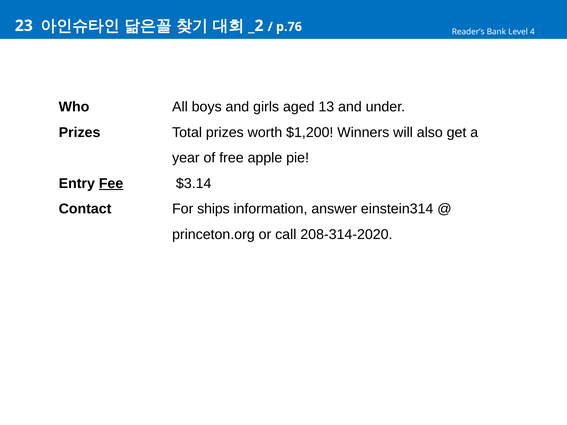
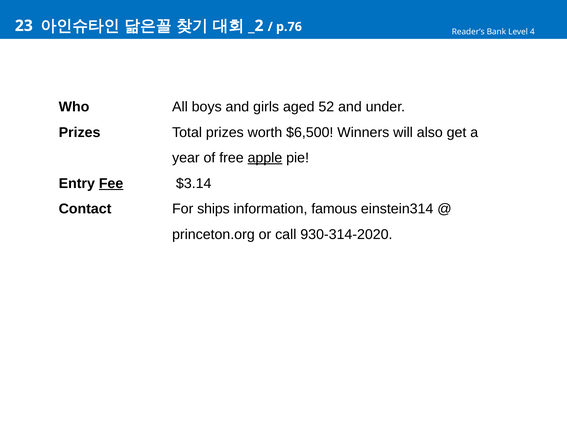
13: 13 -> 52
$1,200: $1,200 -> $6,500
apple underline: none -> present
answer: answer -> famous
208-314-2020: 208-314-2020 -> 930-314-2020
